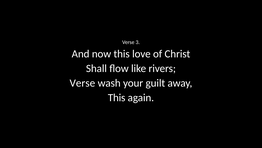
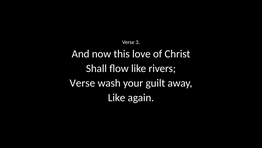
This at (117, 97): This -> Like
